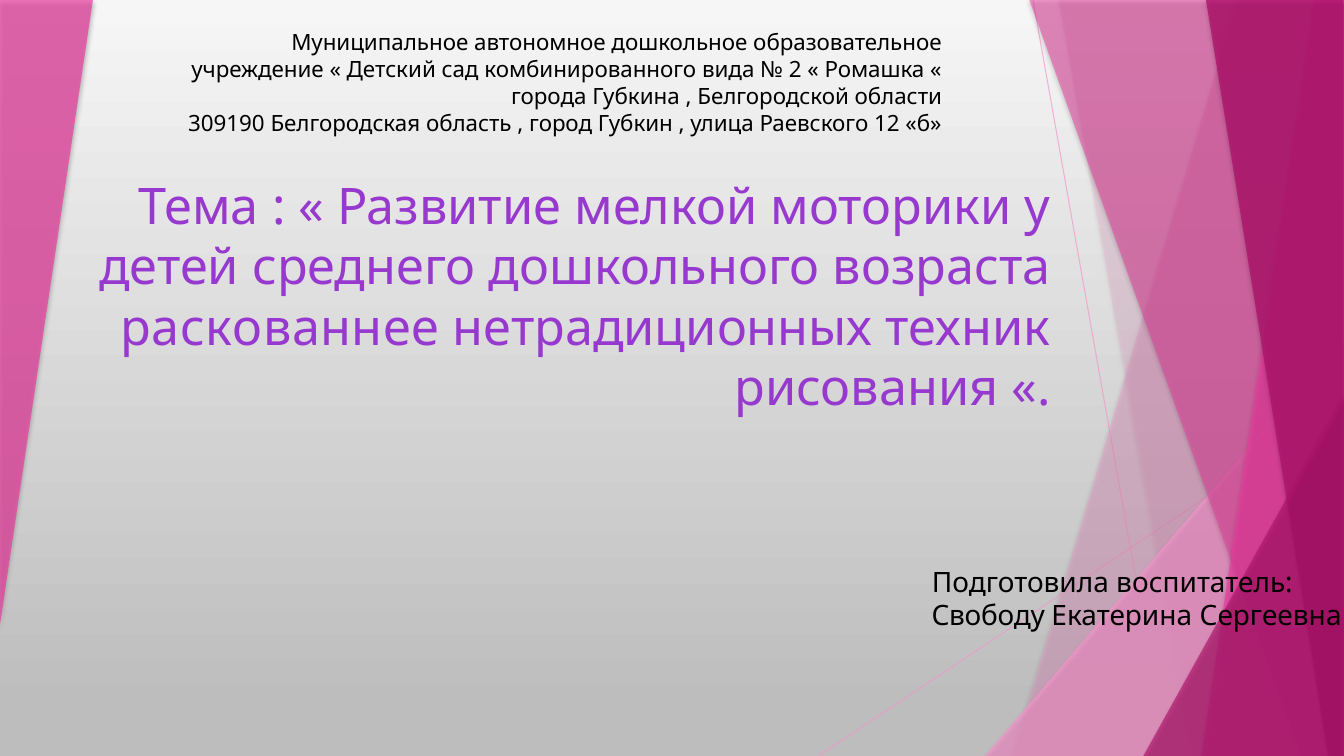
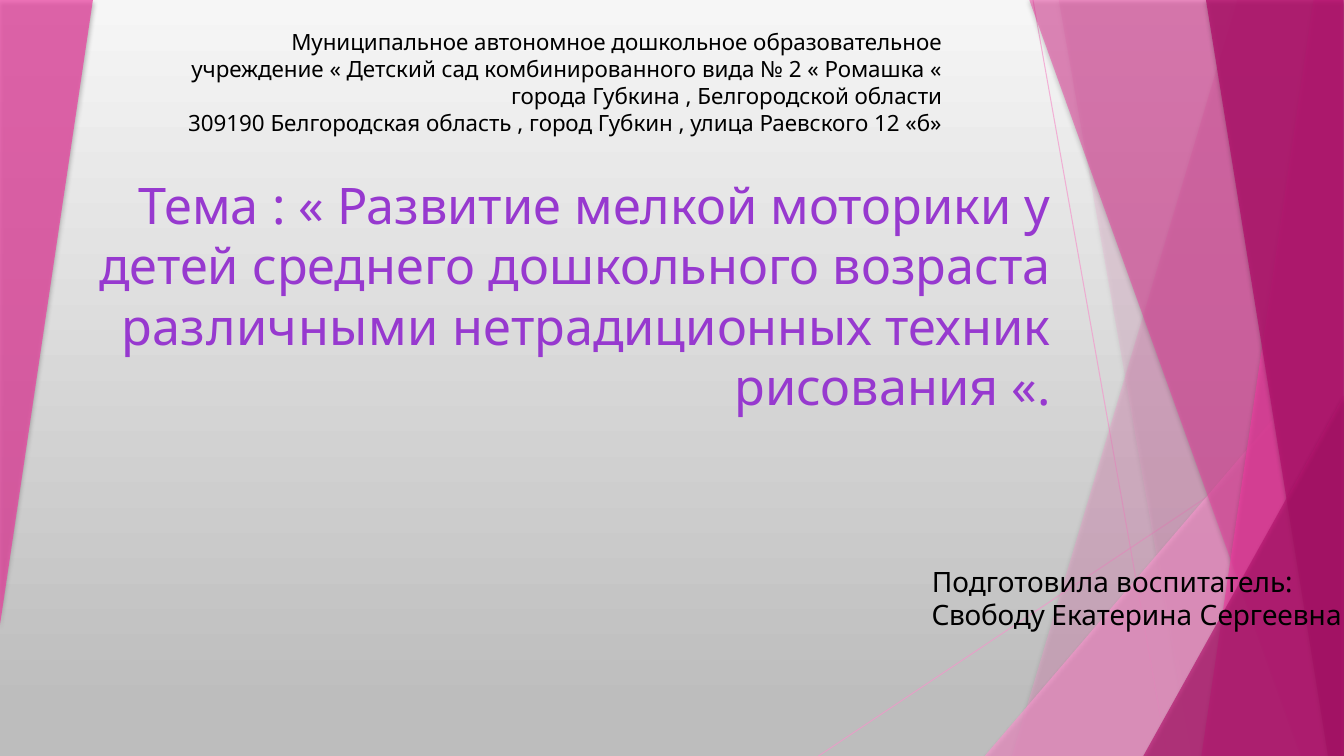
раскованнее: раскованнее -> различными
